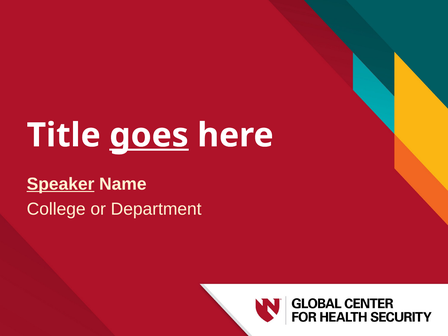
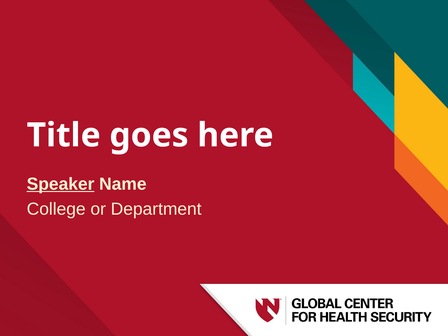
goes underline: present -> none
